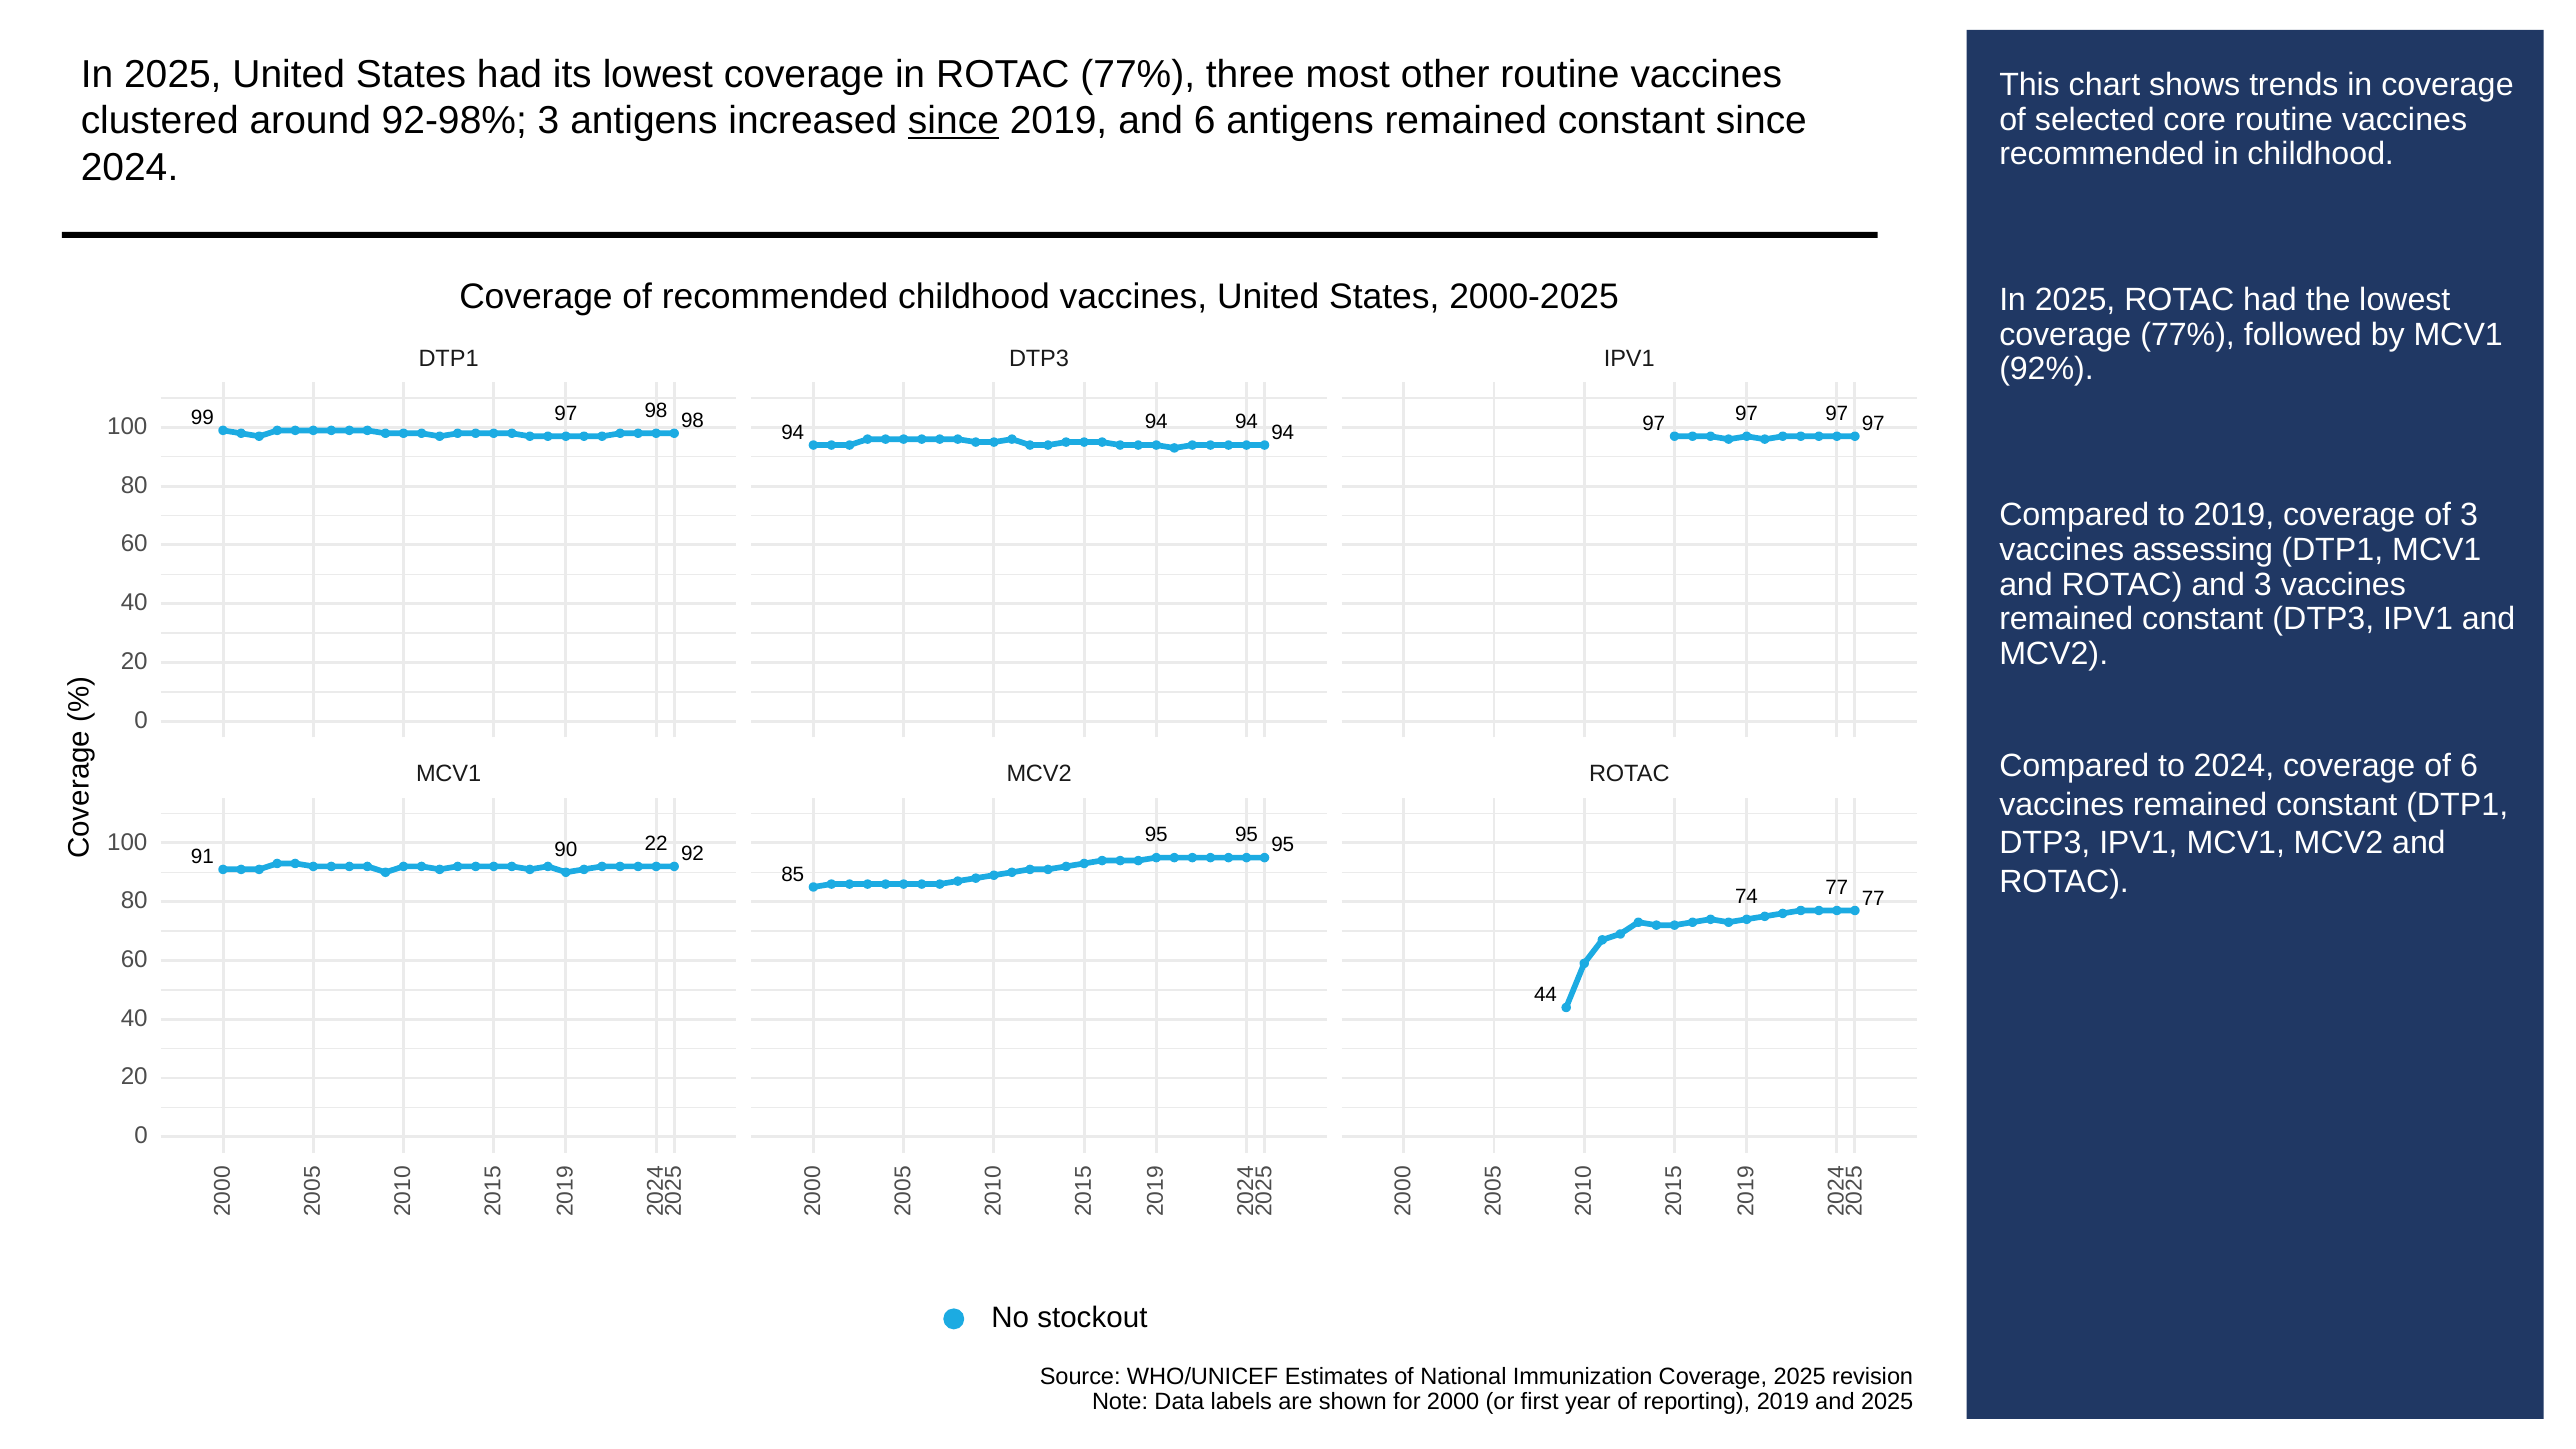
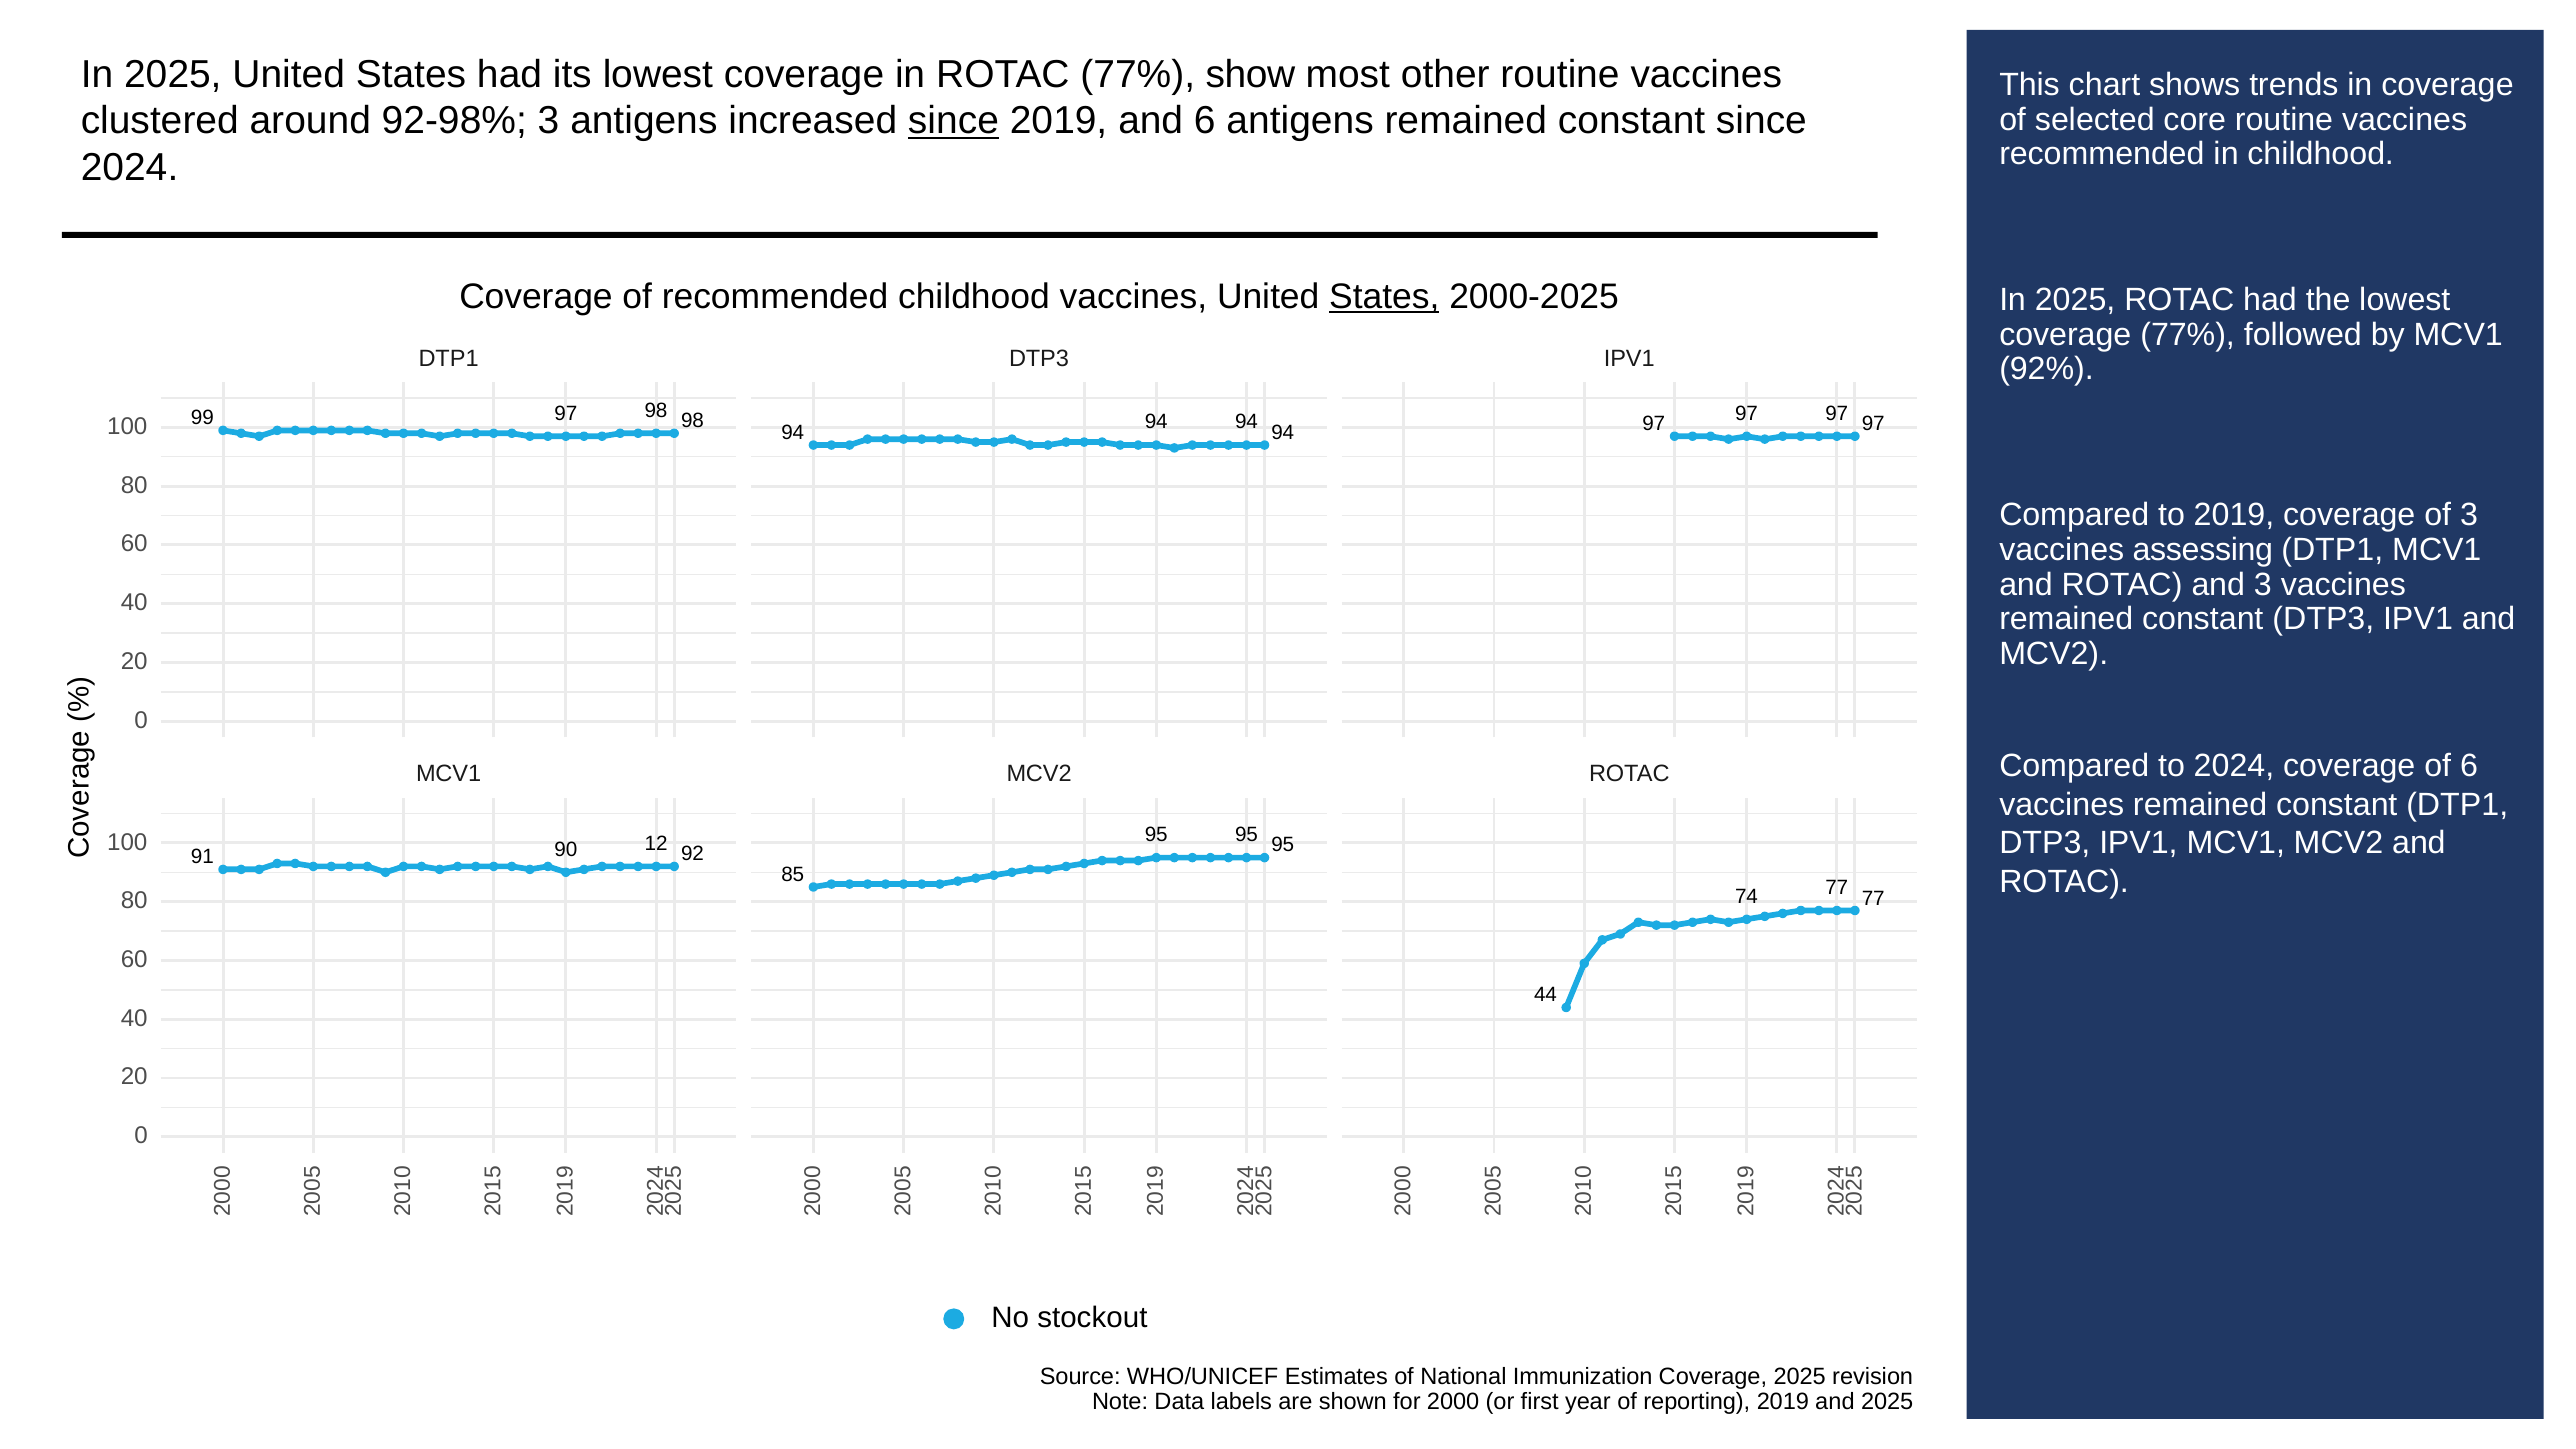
three: three -> show
States at (1384, 297) underline: none -> present
22: 22 -> 12
